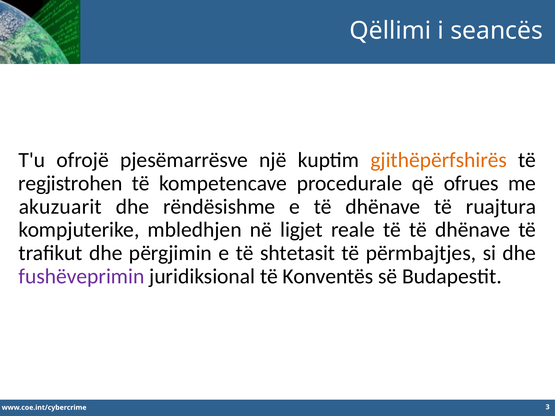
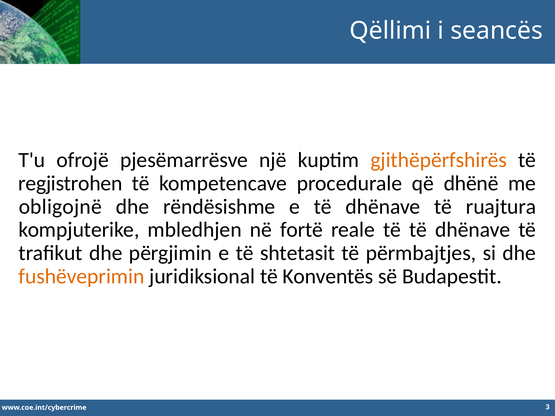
ofrues: ofrues -> dhënë
akuzuarit: akuzuarit -> obligojnë
ligjet: ligjet -> fortë
fushëveprimin colour: purple -> orange
